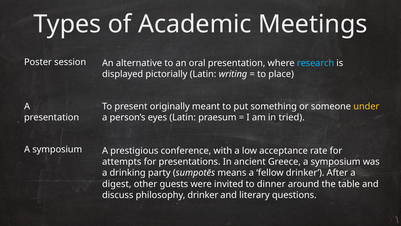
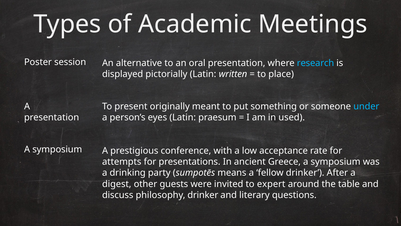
writing: writing -> written
under colour: yellow -> light blue
tried: tried -> used
dinner: dinner -> expert
